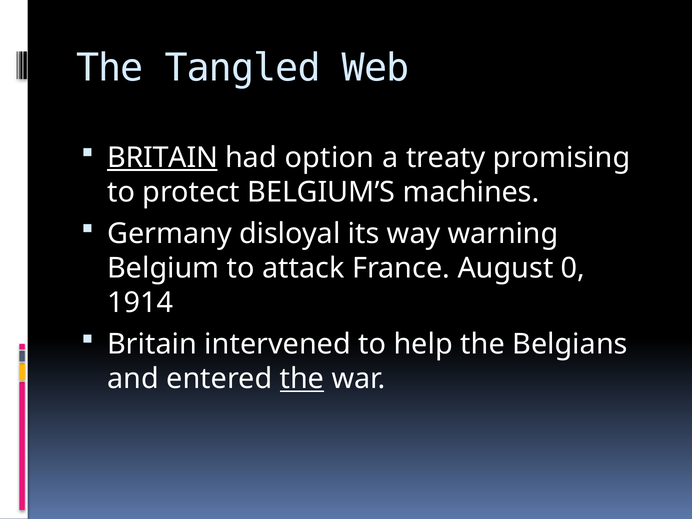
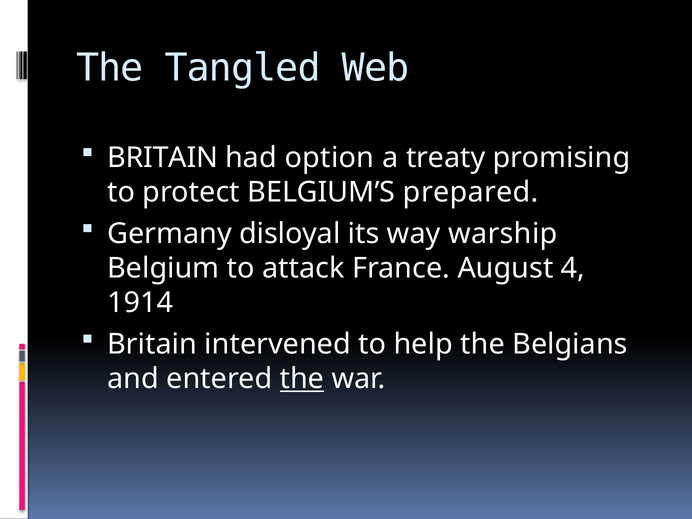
BRITAIN at (162, 158) underline: present -> none
machines: machines -> prepared
warning: warning -> warship
0: 0 -> 4
